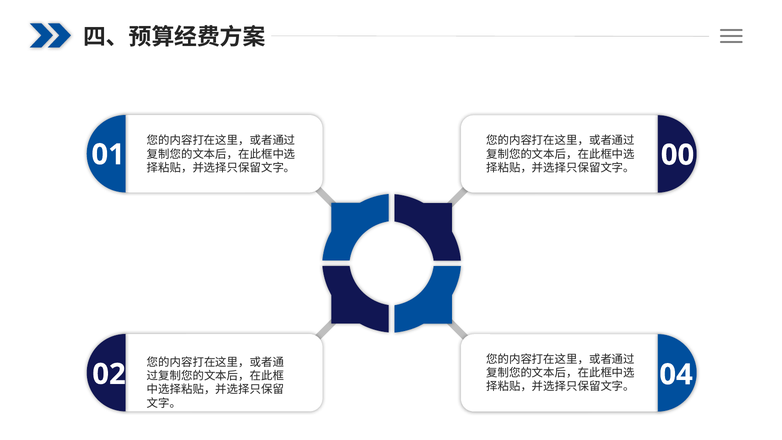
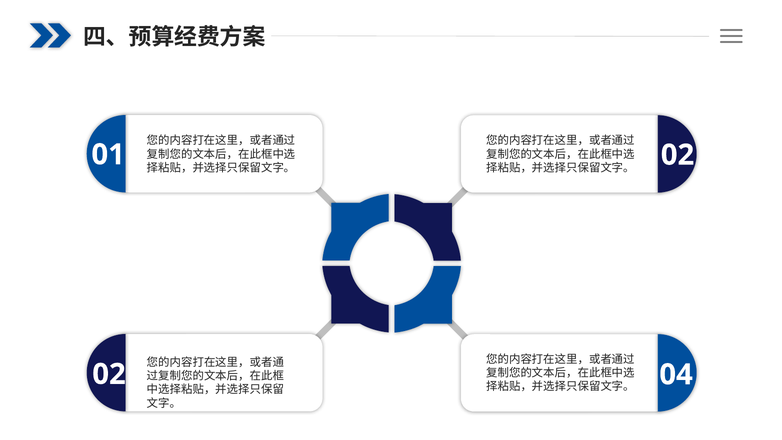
00 at (678, 155): 00 -> 02
